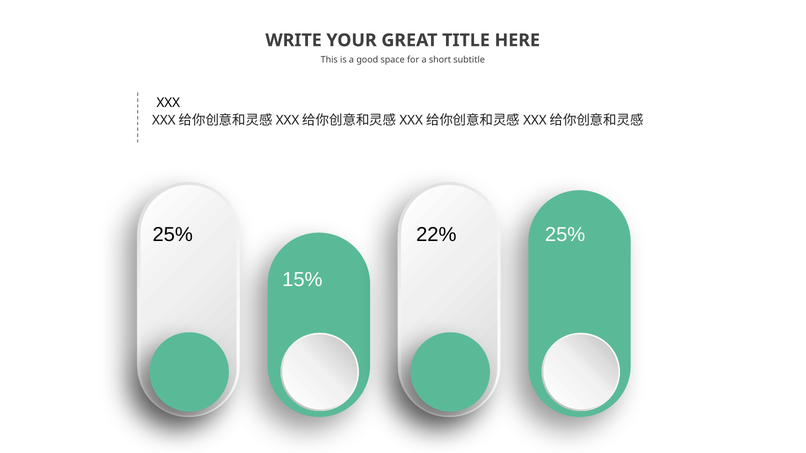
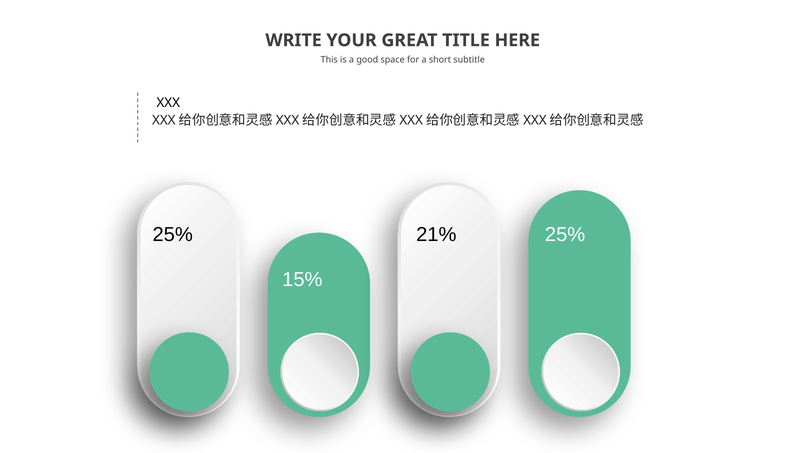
22%: 22% -> 21%
